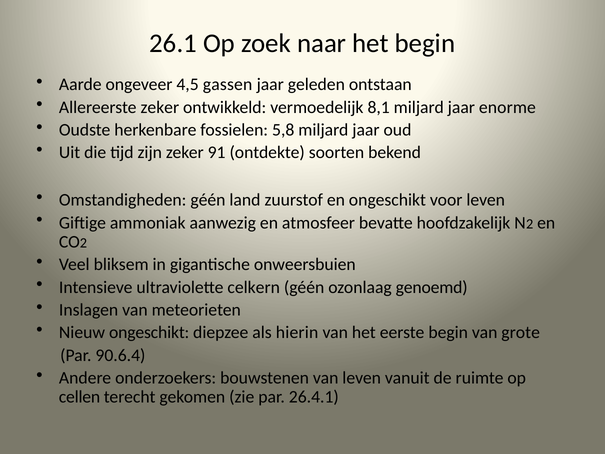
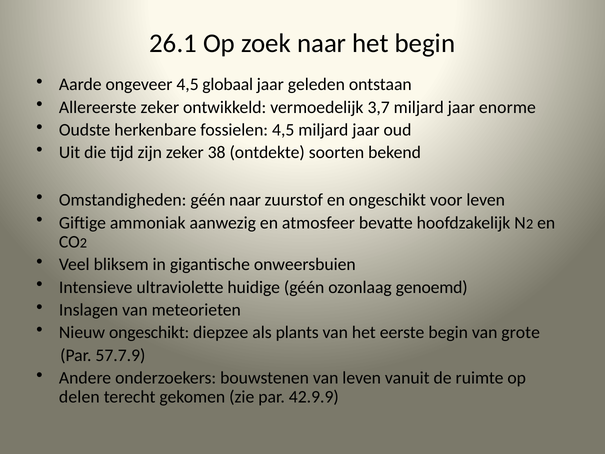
gassen: gassen -> globaal
8,1: 8,1 -> 3,7
fossielen 5,8: 5,8 -> 4,5
91: 91 -> 38
géén land: land -> naar
celkern: celkern -> huidige
hierin: hierin -> plants
90.6.4: 90.6.4 -> 57.7.9
cellen: cellen -> delen
26.4.1: 26.4.1 -> 42.9.9
